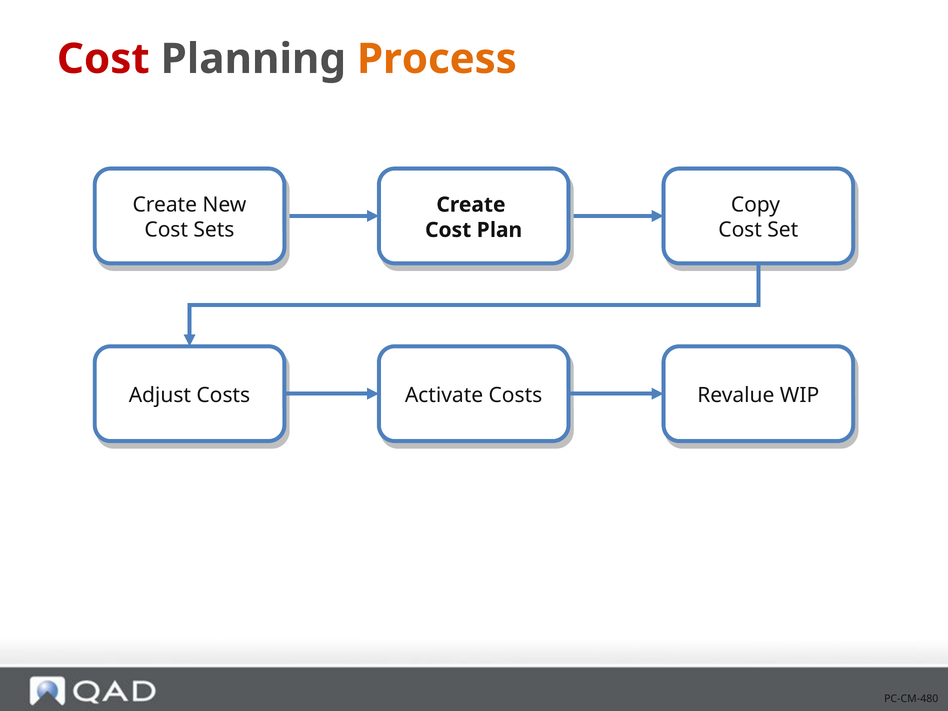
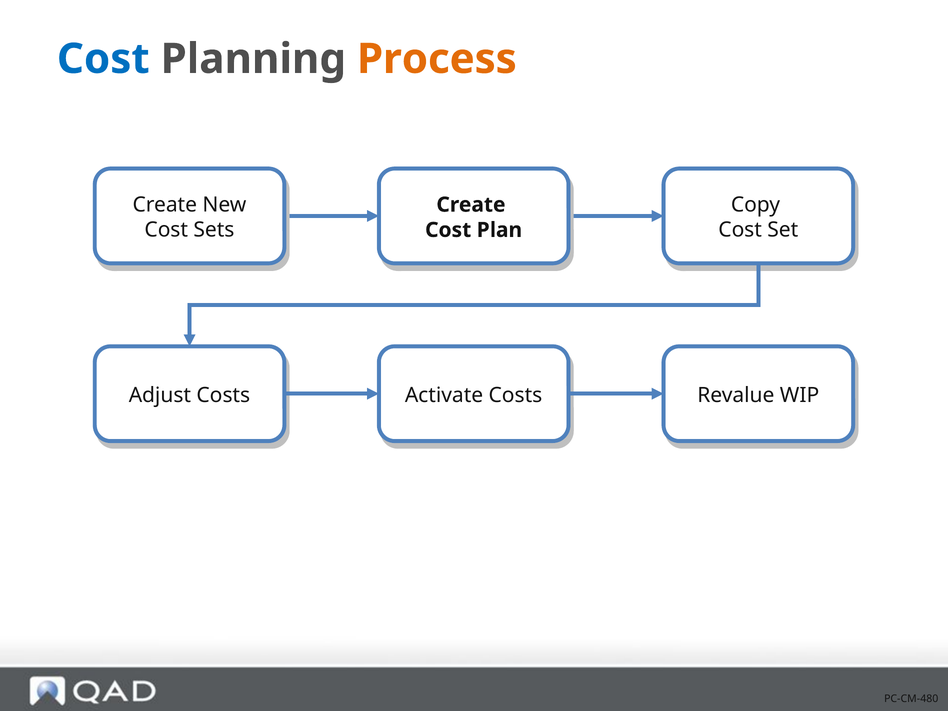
Cost at (103, 59) colour: red -> blue
